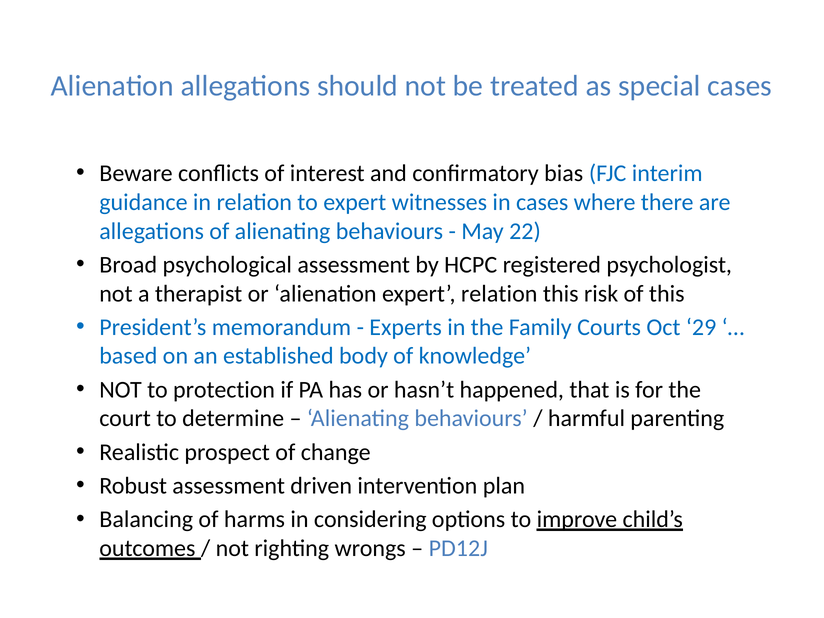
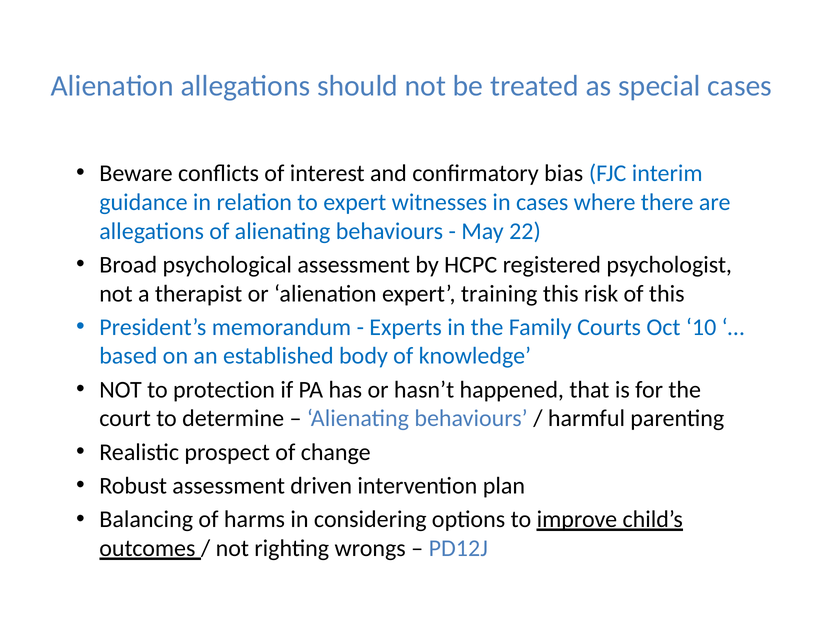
expert relation: relation -> training
29: 29 -> 10
